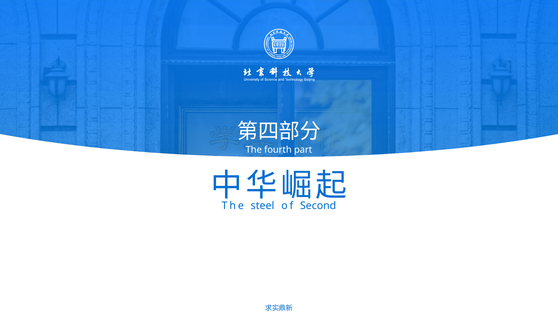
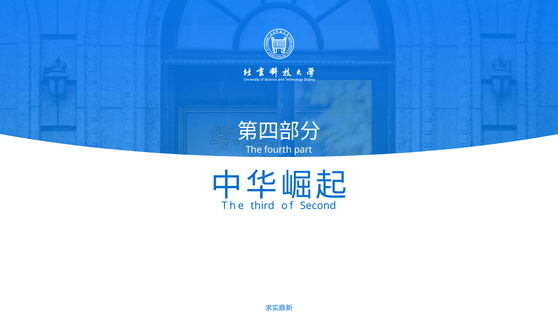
steel: steel -> third
